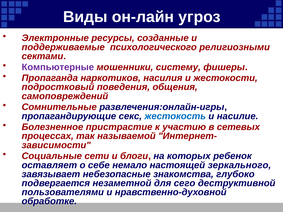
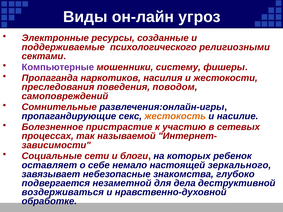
подростковый: подростковый -> преследования
общения: общения -> поводом
жестокость colour: blue -> orange
сего: сего -> дела
пользователями: пользователями -> воздерживаться
